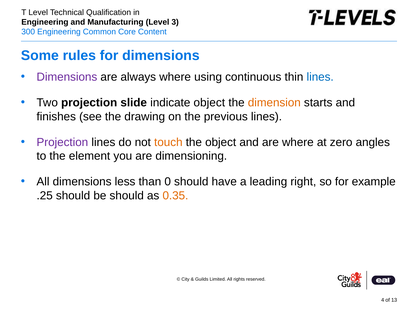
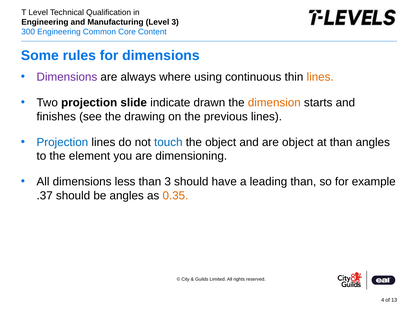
lines at (320, 77) colour: blue -> orange
indicate object: object -> drawn
Projection at (62, 142) colour: purple -> blue
touch colour: orange -> blue
are where: where -> object
at zero: zero -> than
than 0: 0 -> 3
leading right: right -> than
.25: .25 -> .37
be should: should -> angles
